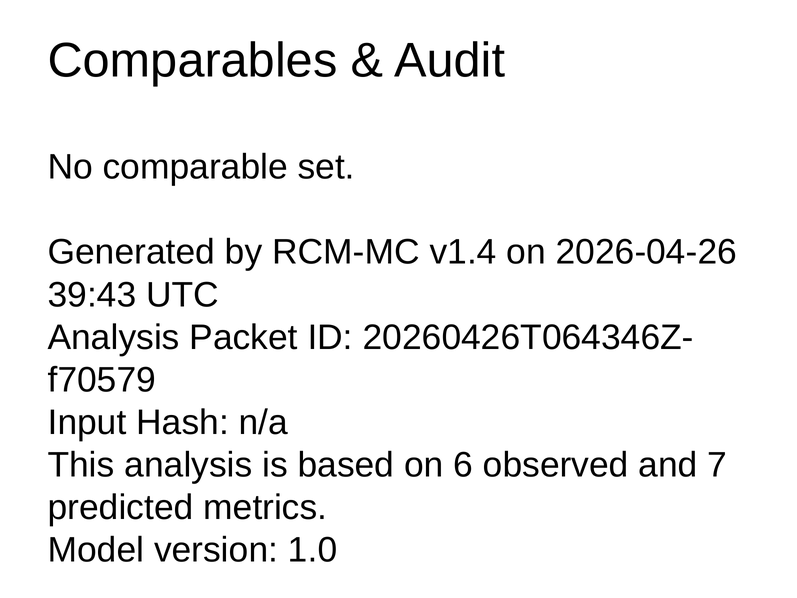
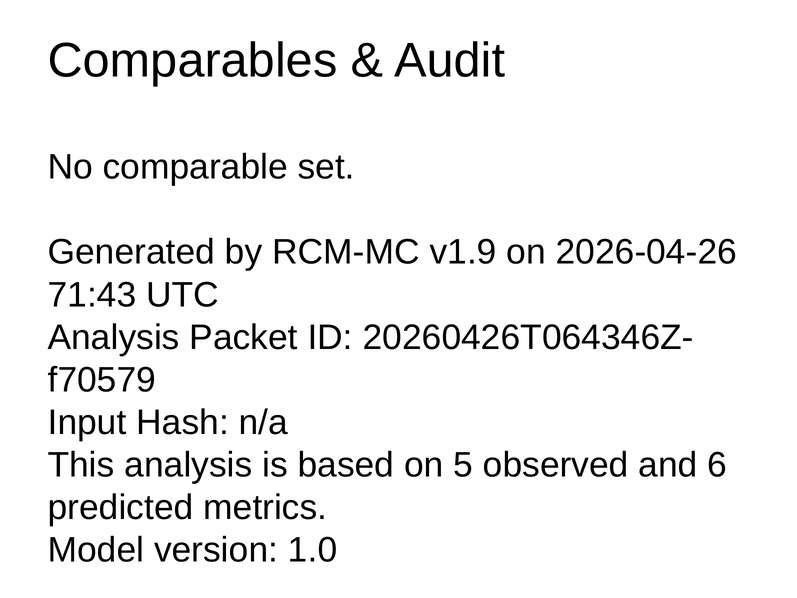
v1.4: v1.4 -> v1.9
39:43: 39:43 -> 71:43
6: 6 -> 5
7: 7 -> 6
